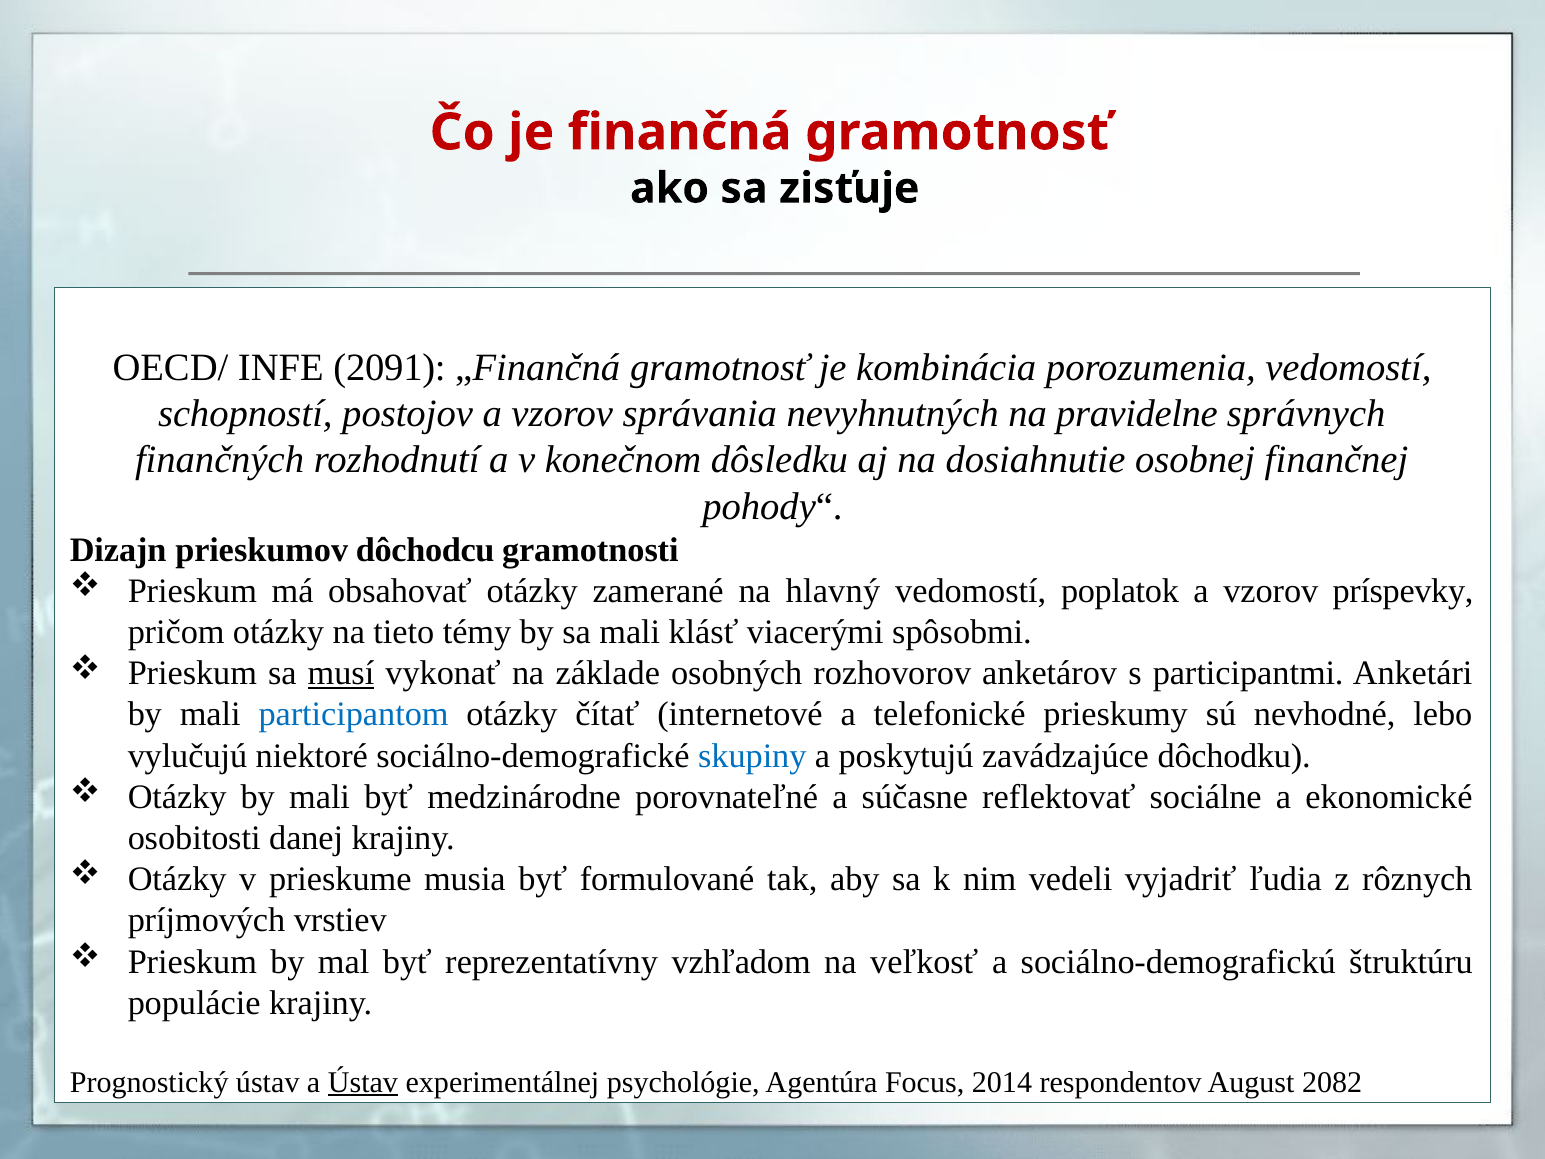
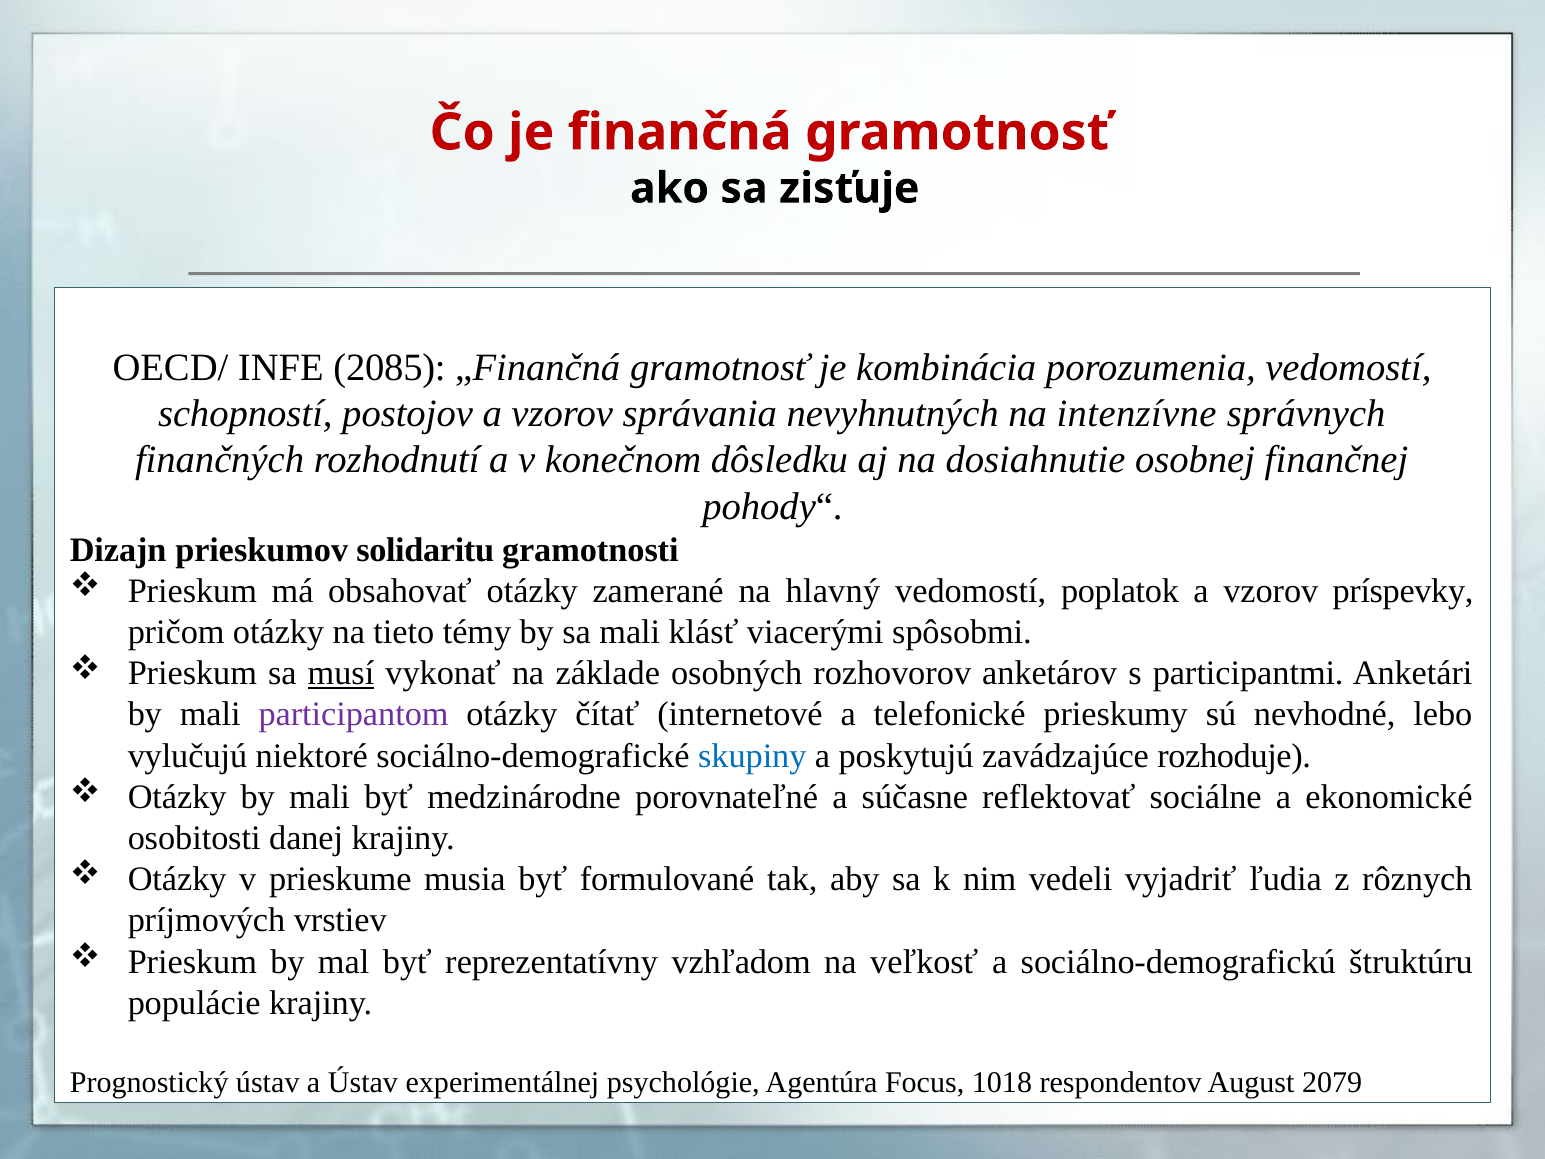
2091: 2091 -> 2085
pravidelne: pravidelne -> intenzívne
dôchodcu: dôchodcu -> solidaritu
participantom colour: blue -> purple
dôchodku: dôchodku -> rozhoduje
Ústav at (363, 1082) underline: present -> none
2014: 2014 -> 1018
2082: 2082 -> 2079
